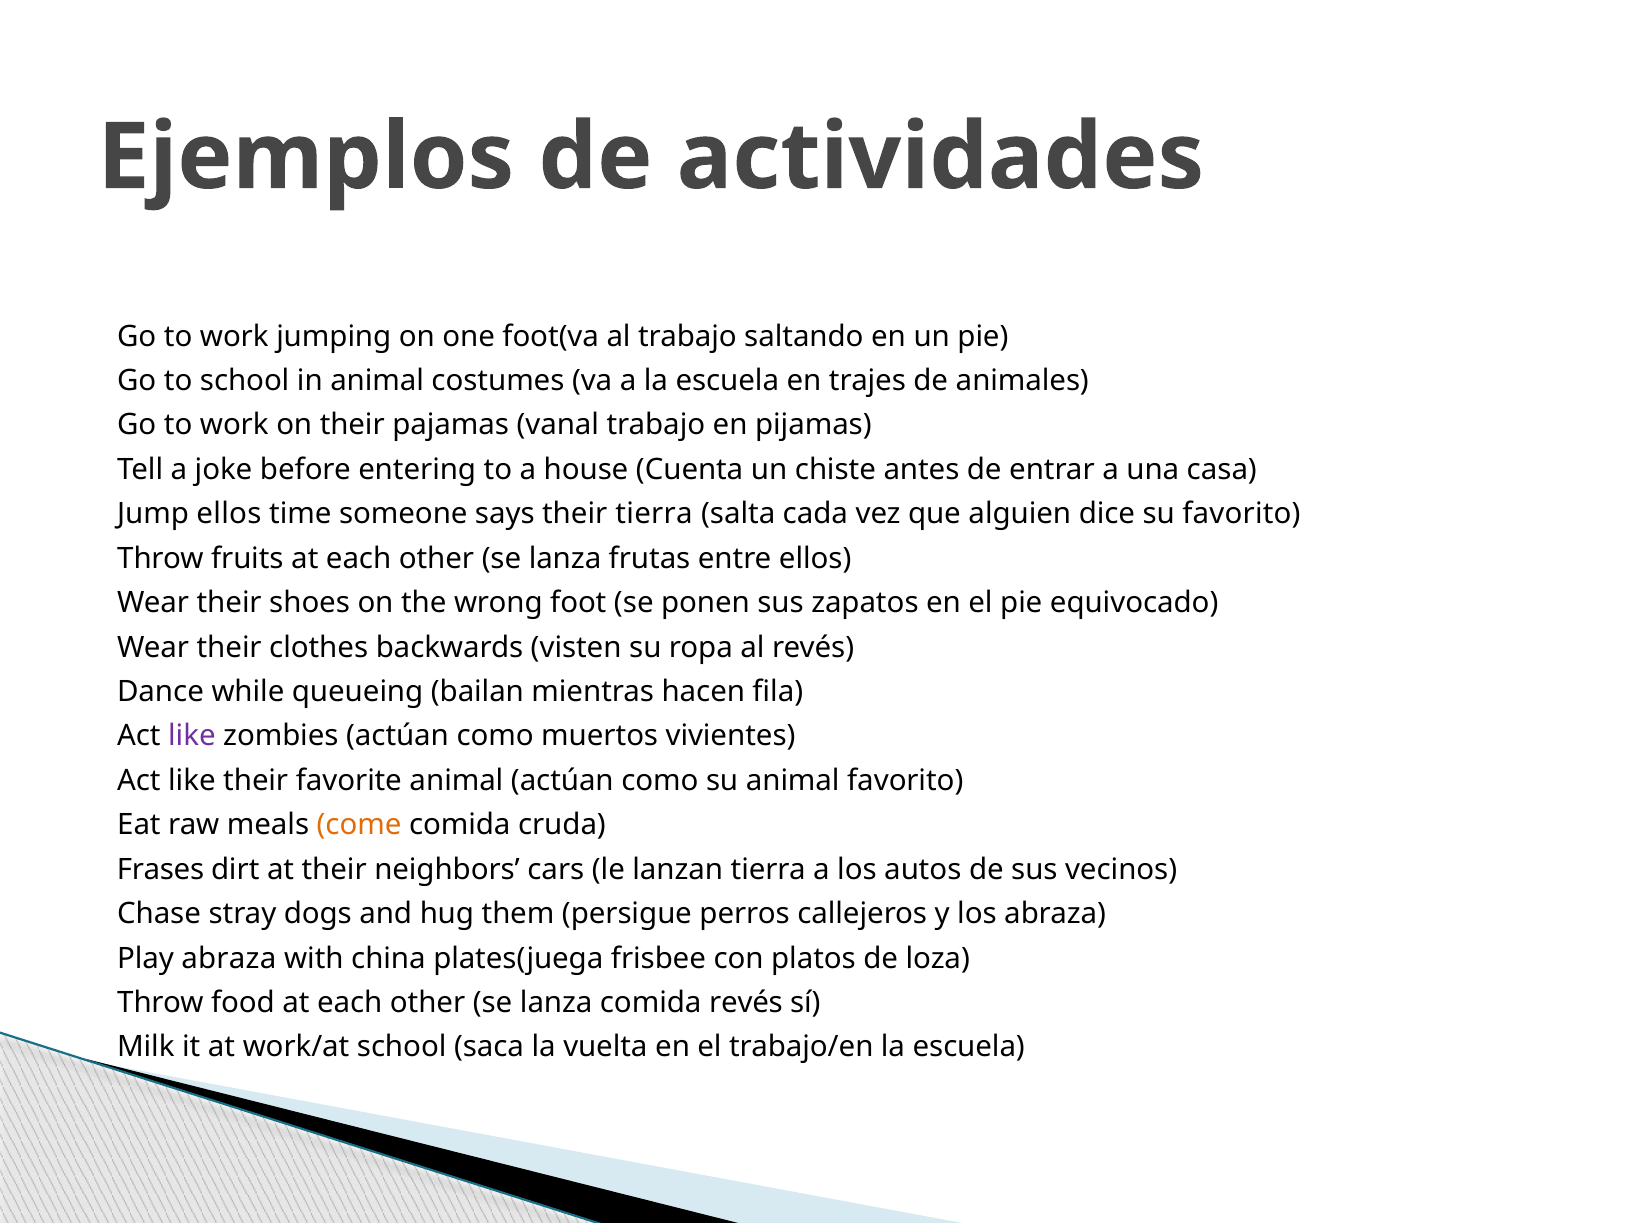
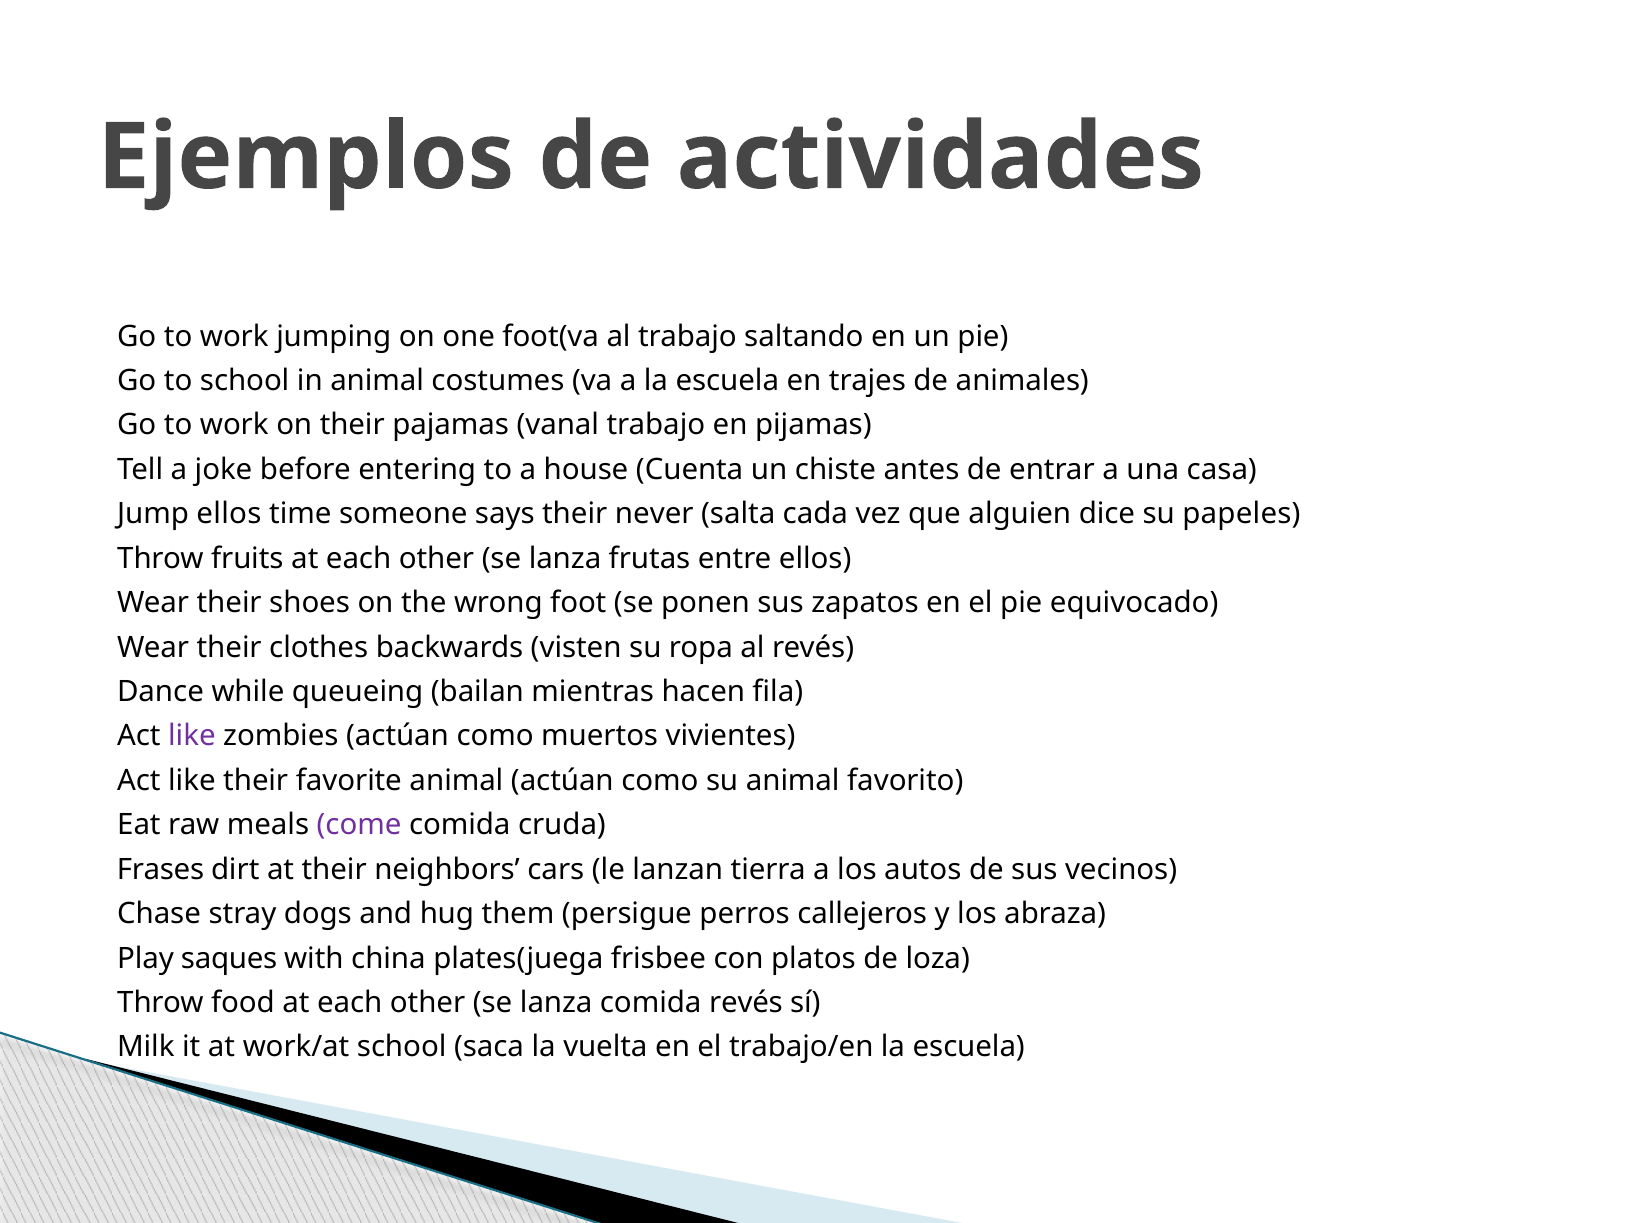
their tierra: tierra -> never
su favorito: favorito -> papeles
come colour: orange -> purple
Play abraza: abraza -> saques
